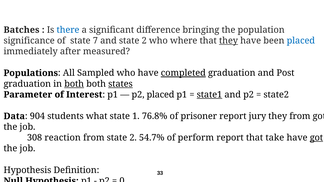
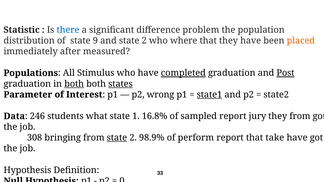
Batches: Batches -> Statistic
bringing: bringing -> problem
significance: significance -> distribution
7: 7 -> 9
they at (229, 41) underline: present -> none
placed at (301, 41) colour: blue -> orange
Sampled: Sampled -> Stimulus
Post underline: none -> present
p2 placed: placed -> wrong
904: 904 -> 246
76.8%: 76.8% -> 16.8%
prisoner: prisoner -> sampled
reaction: reaction -> bringing
state at (117, 138) underline: none -> present
54.7%: 54.7% -> 98.9%
got at (316, 138) underline: present -> none
